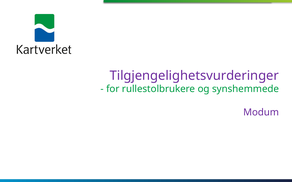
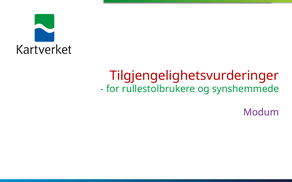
Tilgjengelighetsvurderinger colour: purple -> red
